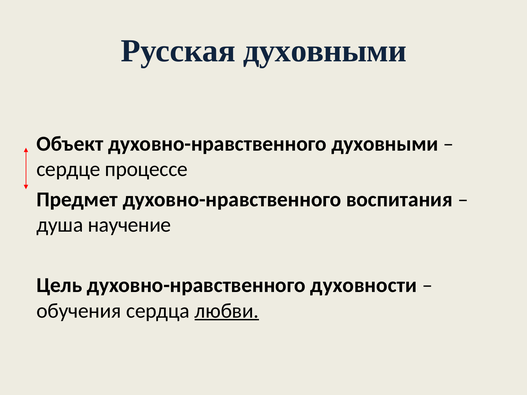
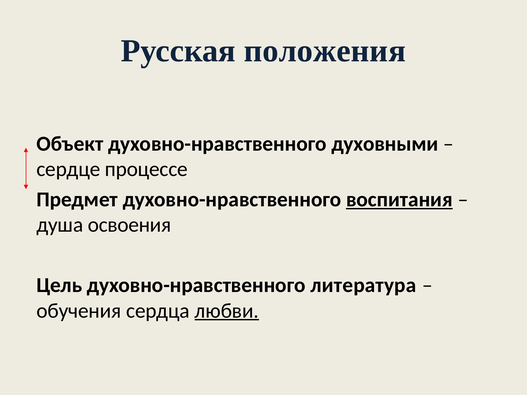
Русская духовными: духовными -> положения
воспитания underline: none -> present
научение: научение -> освоения
духовности: духовности -> литература
